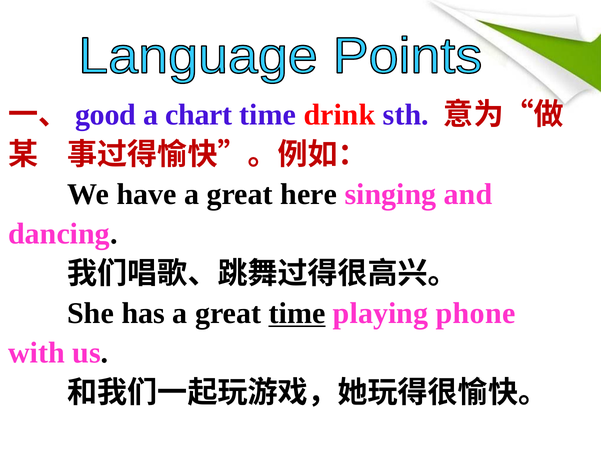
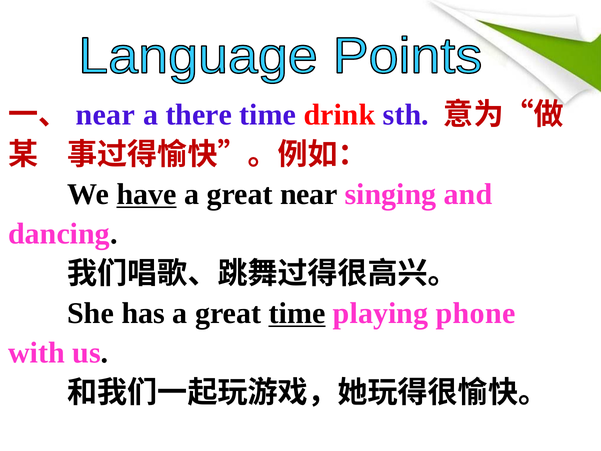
good at (106, 115): good -> near
chart: chart -> there
have underline: none -> present
great here: here -> near
